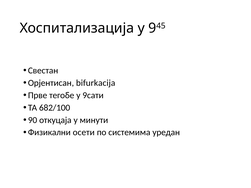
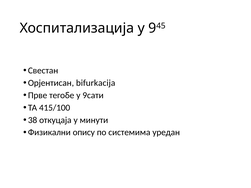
682/100: 682/100 -> 415/100
90: 90 -> 38
осети: осети -> опису
